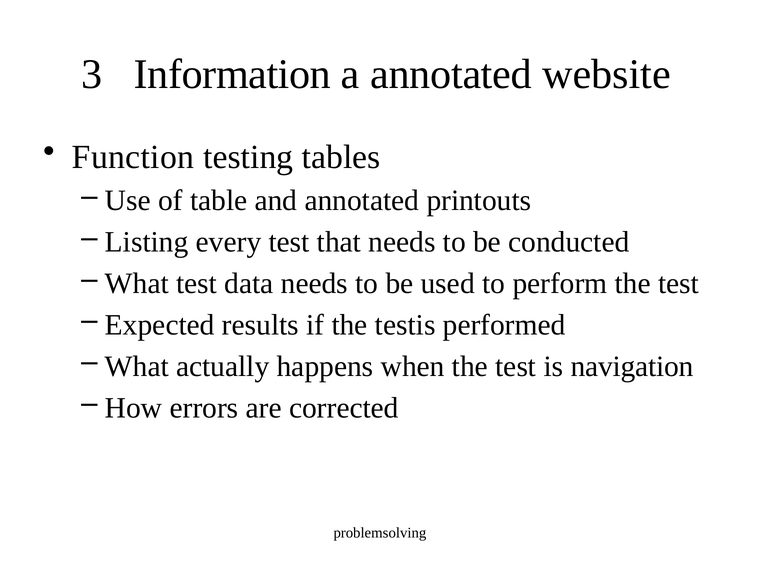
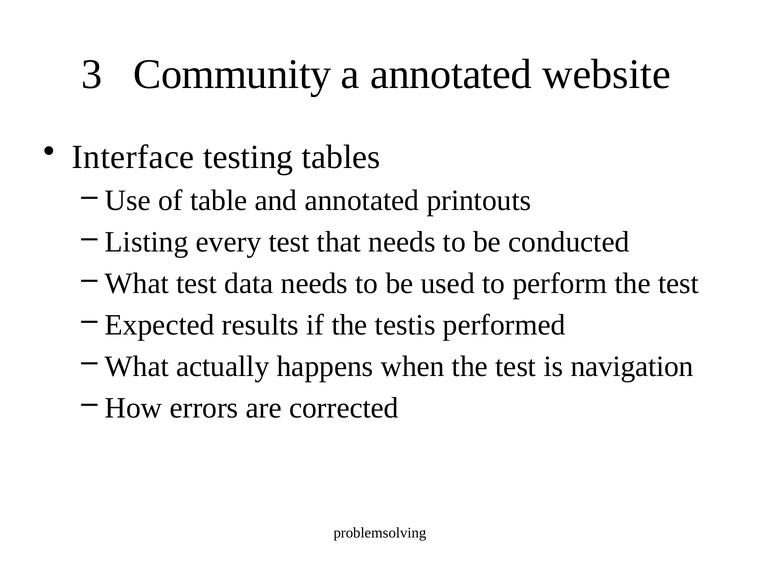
Information: Information -> Community
Function: Function -> Interface
